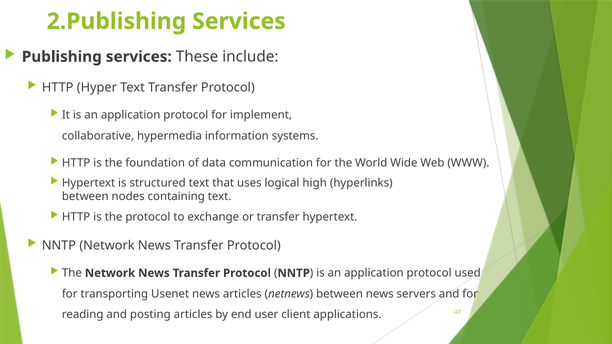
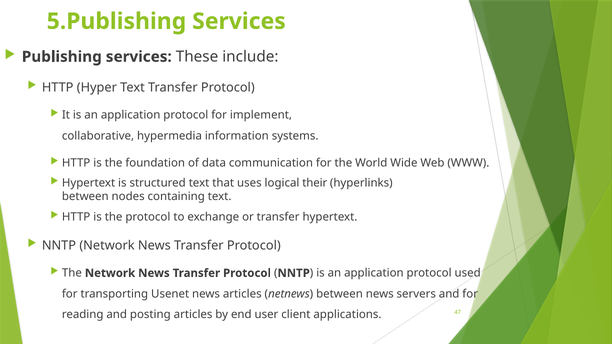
2.Publishing: 2.Publishing -> 5.Publishing
high: high -> their
